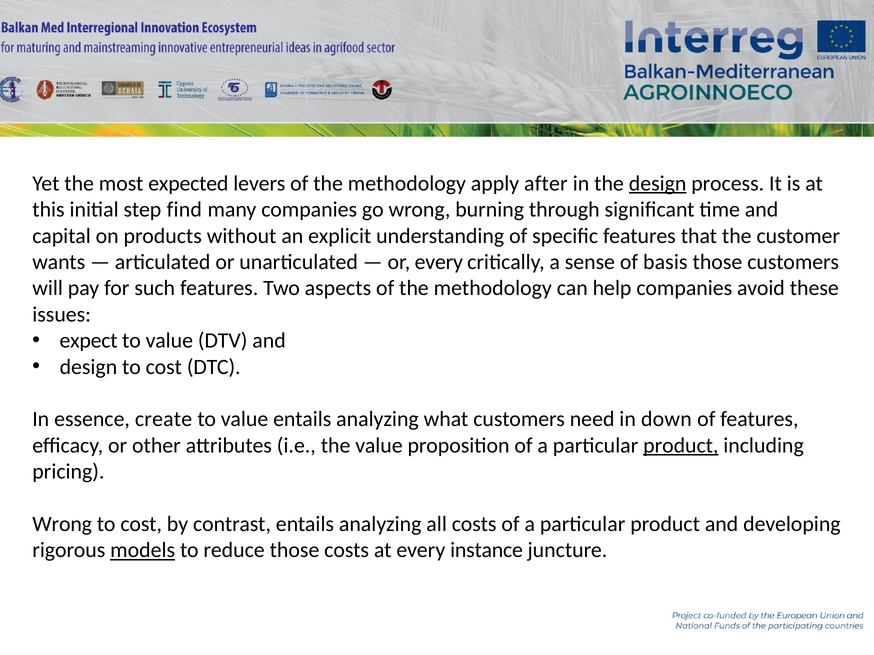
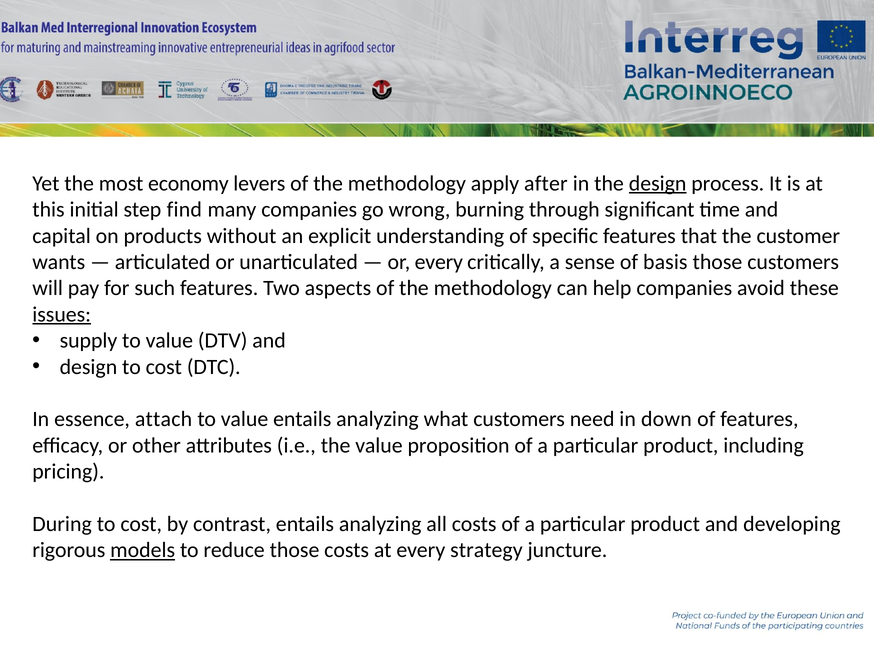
expected: expected -> economy
issues underline: none -> present
expect: expect -> supply
create: create -> attach
product at (681, 446) underline: present -> none
Wrong at (62, 524): Wrong -> During
instance: instance -> strategy
